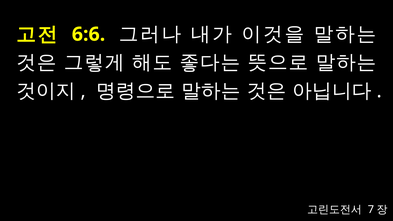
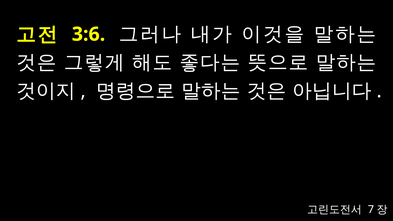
6:6: 6:6 -> 3:6
